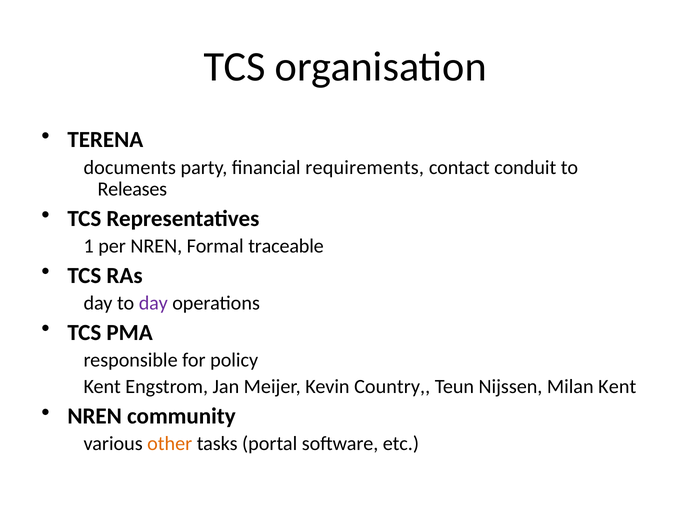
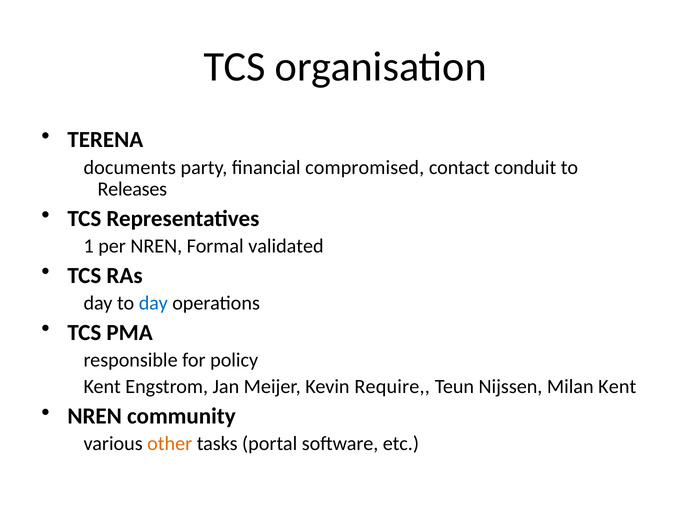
requirements: requirements -> compromised
traceable: traceable -> validated
day at (153, 303) colour: purple -> blue
Country: Country -> Require
